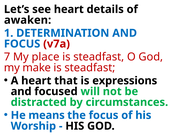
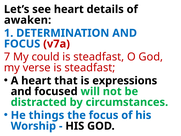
place: place -> could
make: make -> verse
means: means -> things
